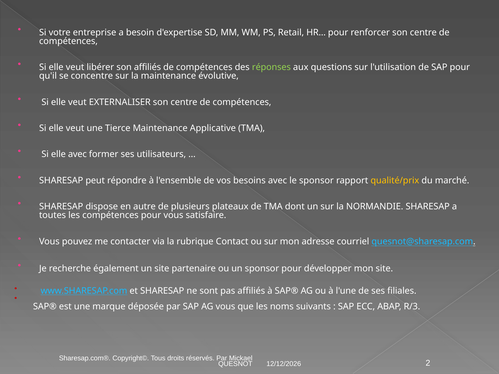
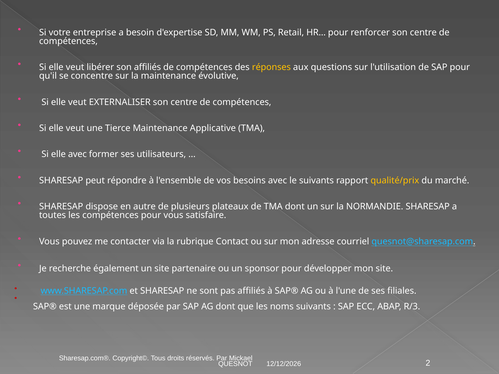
réponses colour: light green -> yellow
le sponsor: sponsor -> suivants
AG vous: vous -> dont
